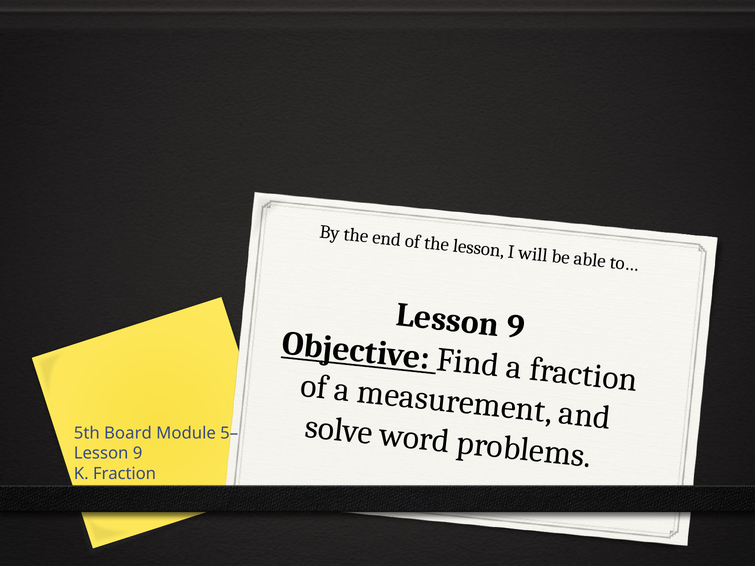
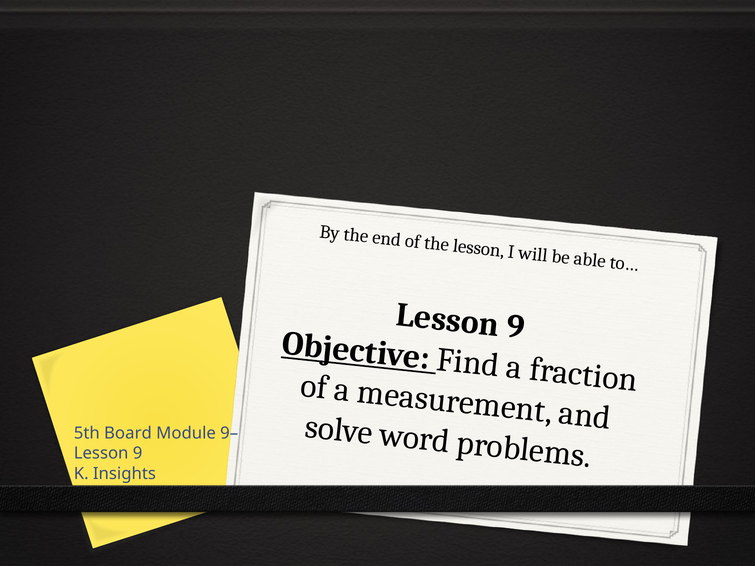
5–: 5– -> 9–
K Fraction: Fraction -> Insights
